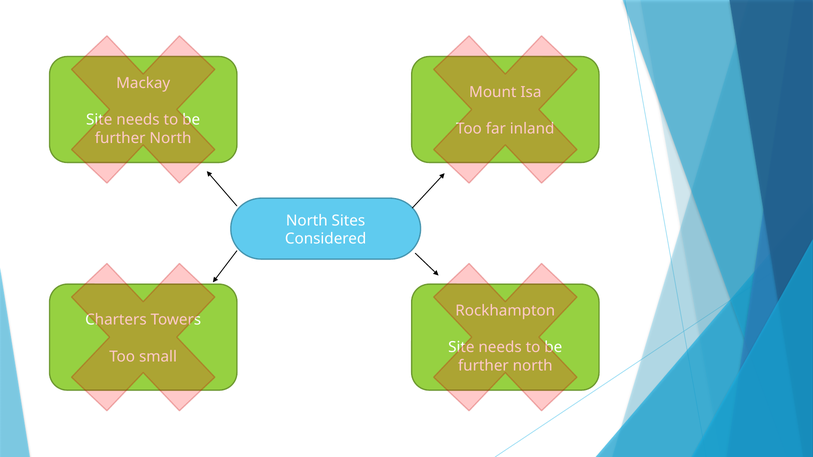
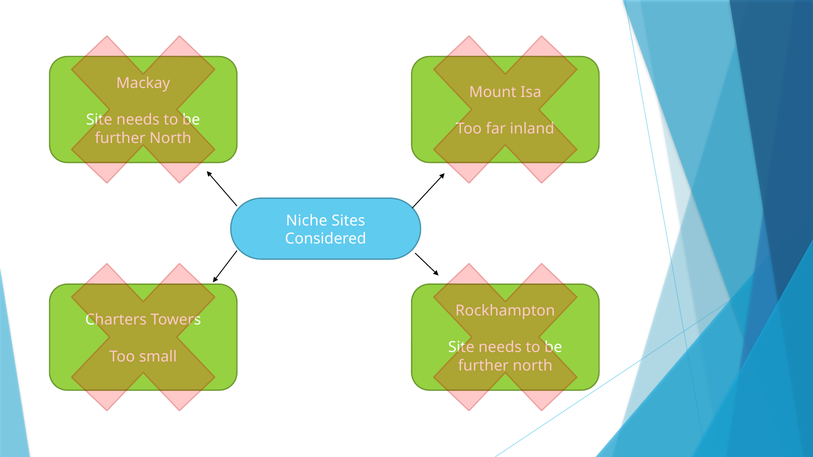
North at (307, 221): North -> Niche
